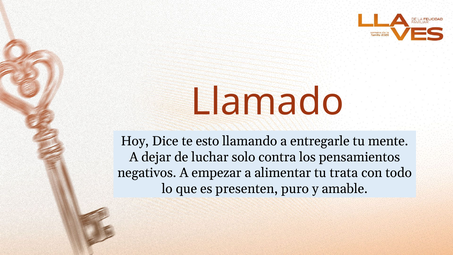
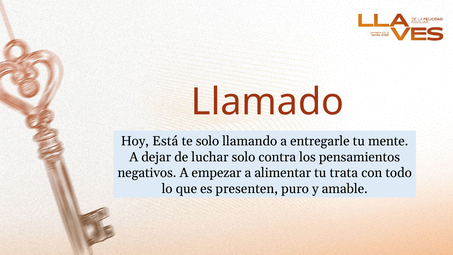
Dice: Dice -> Está
te esto: esto -> solo
